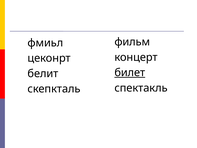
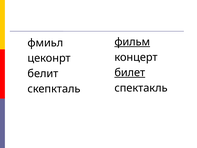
фильм underline: none -> present
